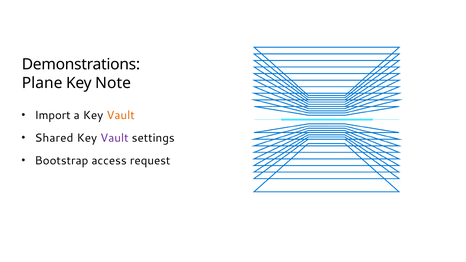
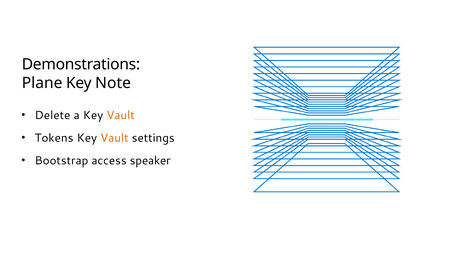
Import: Import -> Delete
Shared: Shared -> Tokens
Vault at (114, 138) colour: purple -> orange
request: request -> speaker
